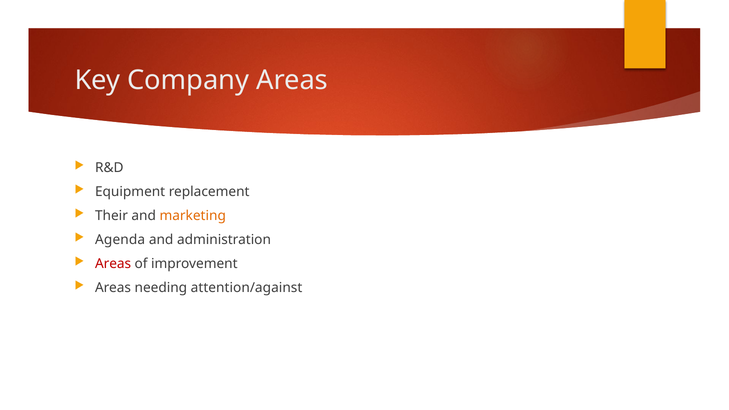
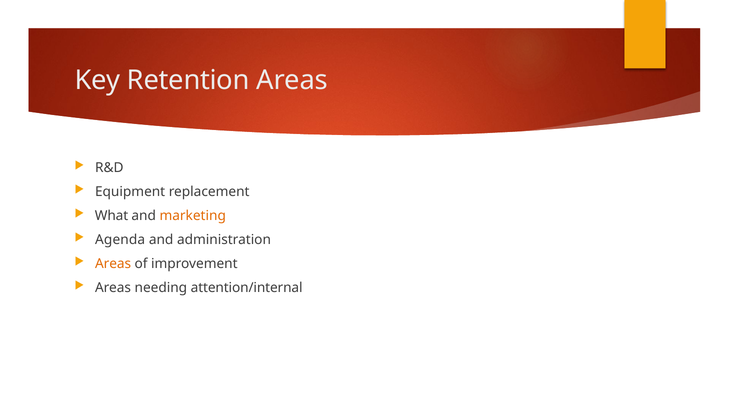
Company: Company -> Retention
Their: Their -> What
Areas at (113, 264) colour: red -> orange
attention/against: attention/against -> attention/internal
